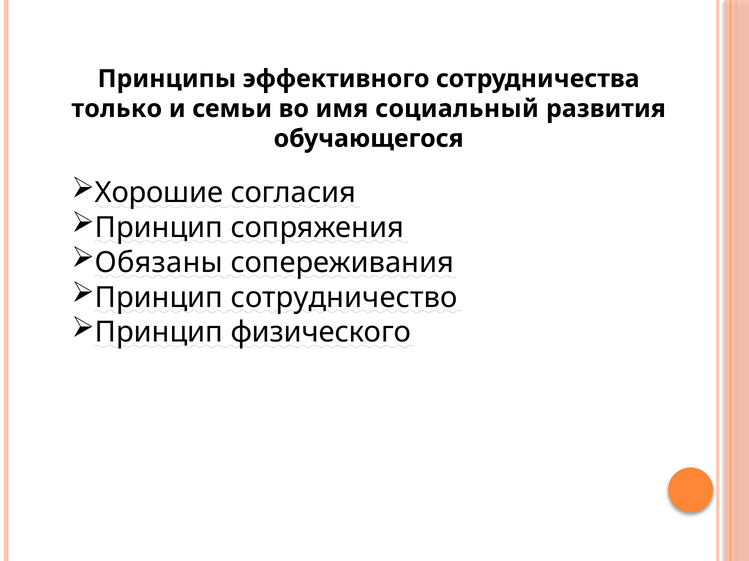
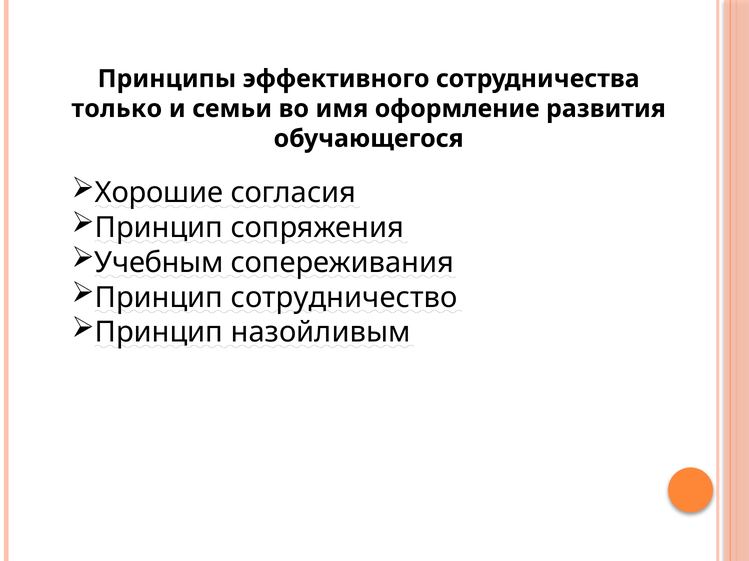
социальный: социальный -> оформление
Обязаны: Обязаны -> Учебным
физического: физического -> назойливым
